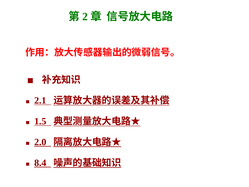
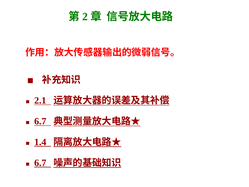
1.5 at (40, 121): 1.5 -> 6.7
2.0: 2.0 -> 1.4
8.4 at (40, 163): 8.4 -> 6.7
